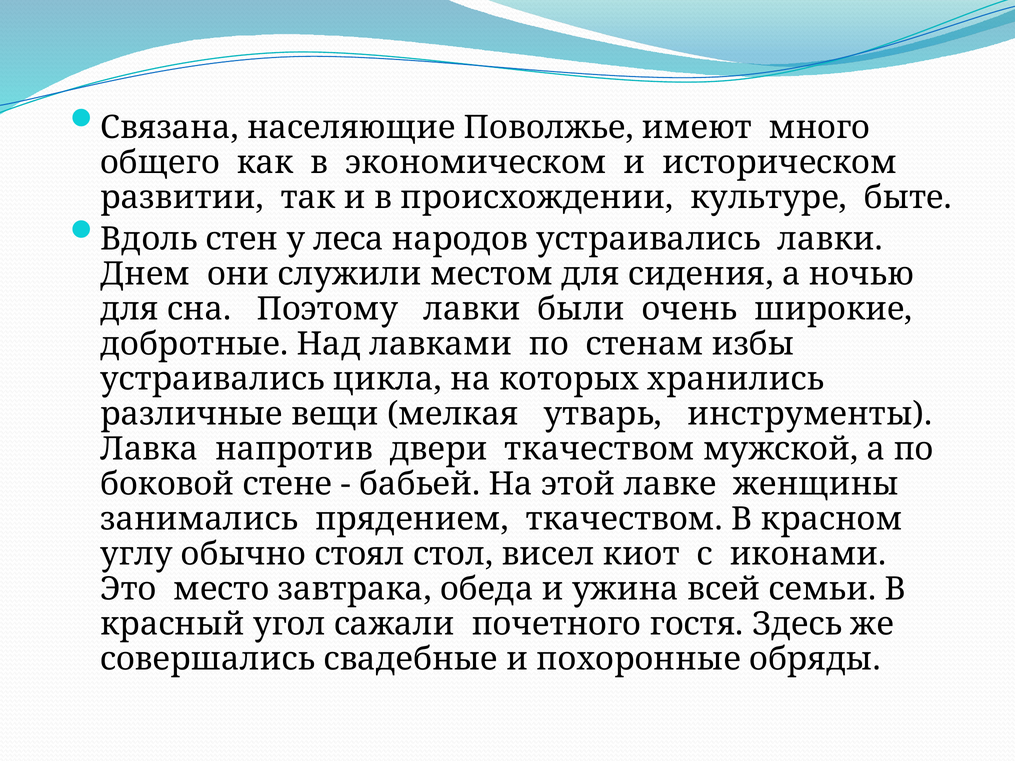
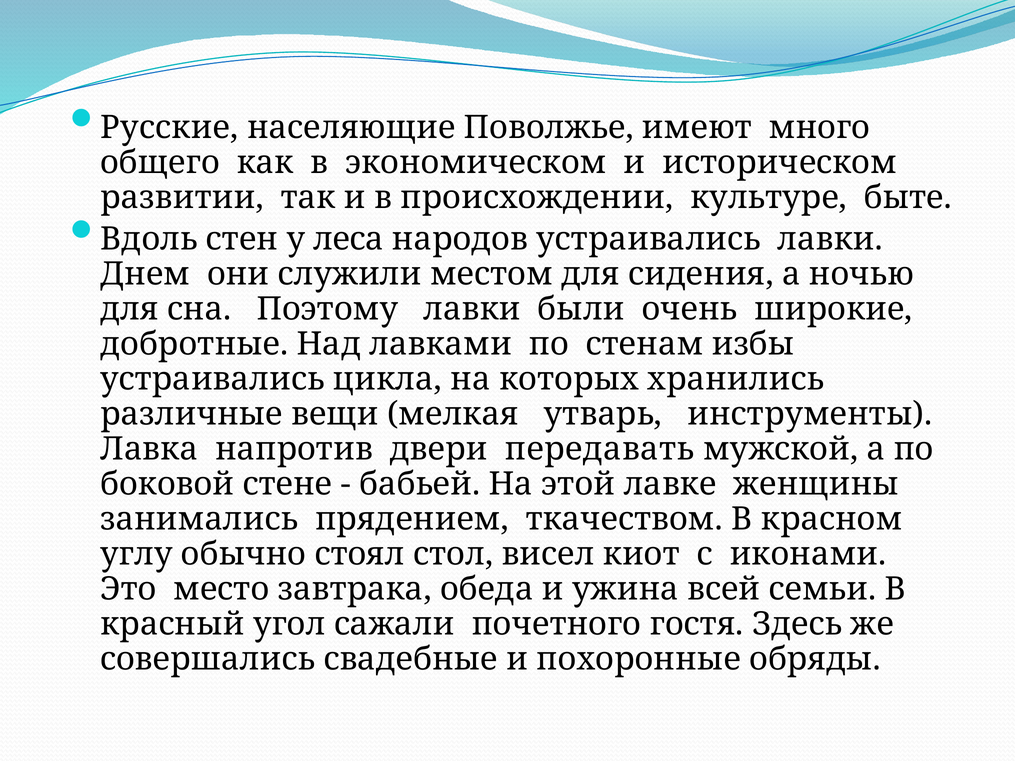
Связана: Связана -> Русские
двери ткачеством: ткачеством -> передавать
